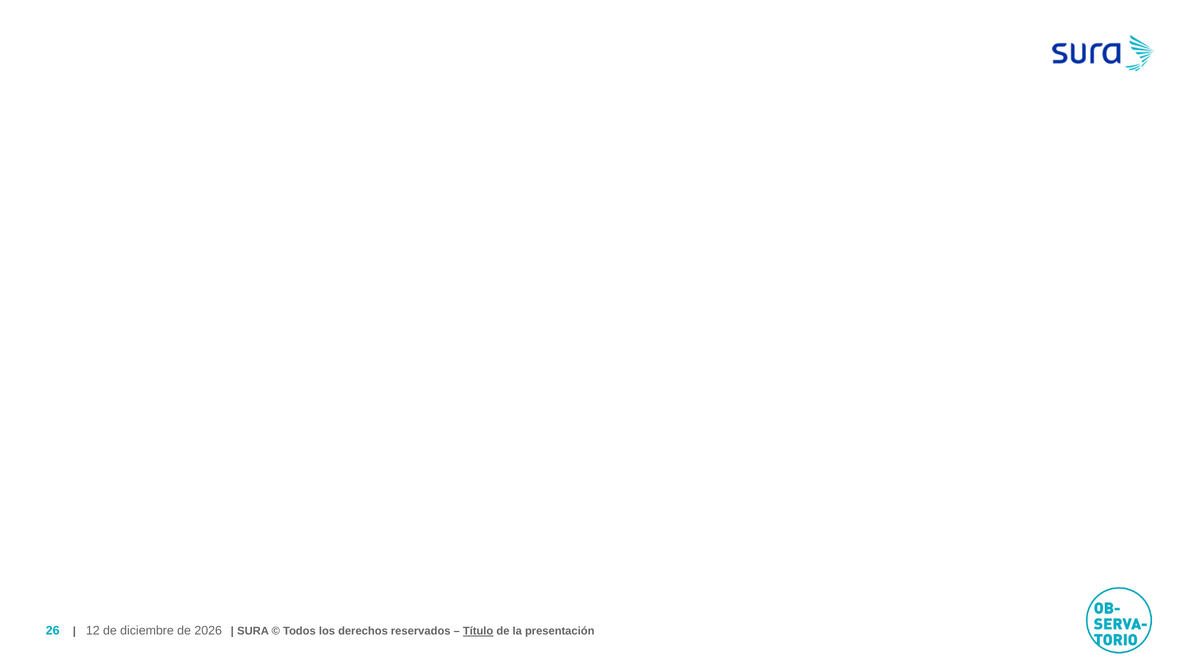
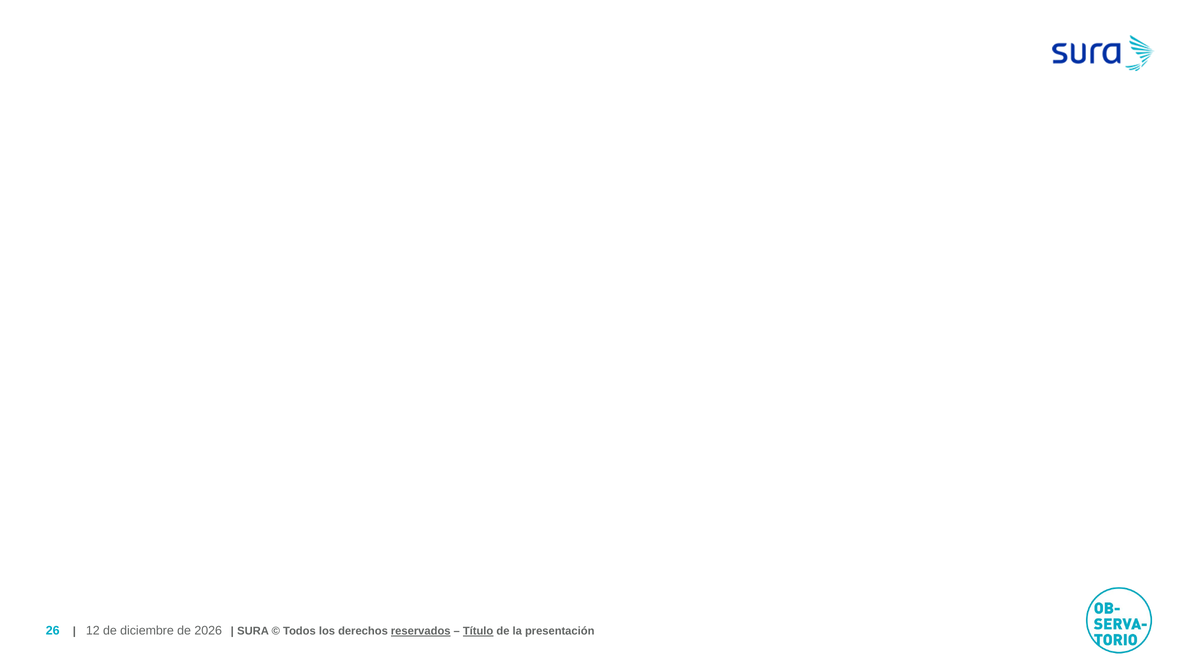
reservados underline: none -> present
